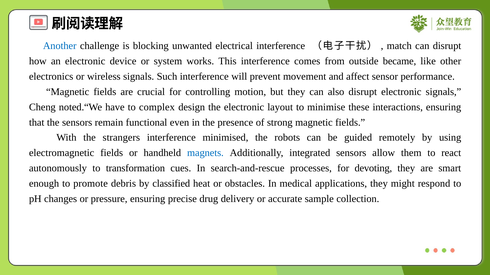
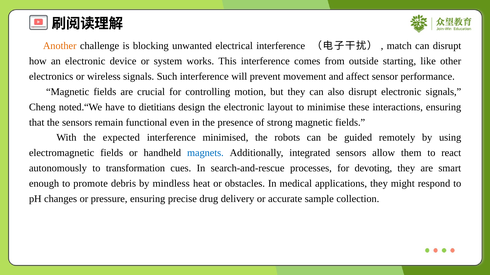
Another colour: blue -> orange
became: became -> starting
complex: complex -> dietitians
strangers: strangers -> expected
classified: classified -> mindless
